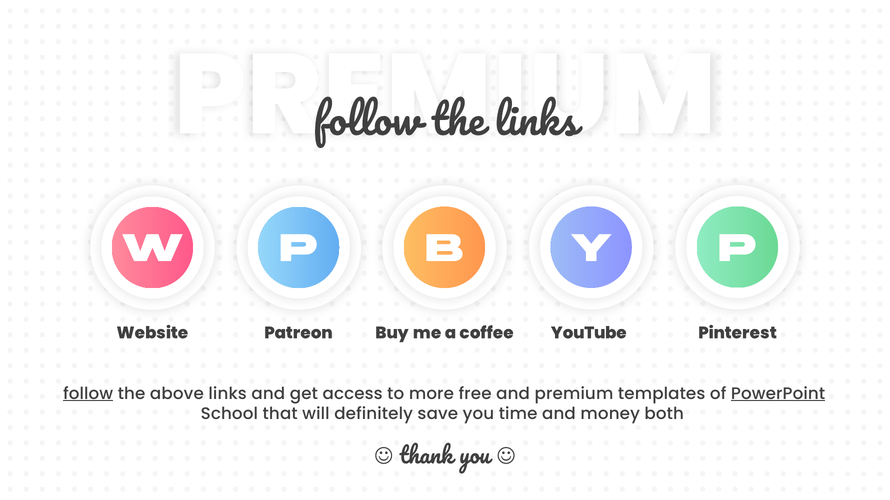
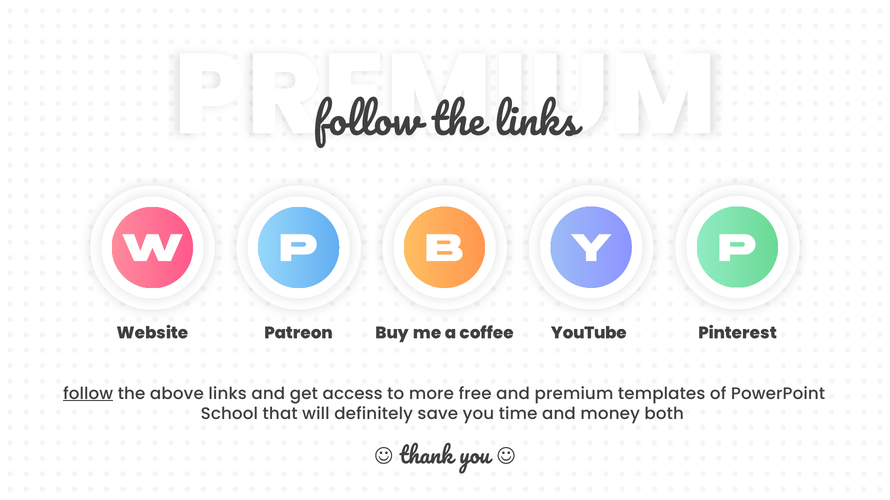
PowerPoint underline: present -> none
